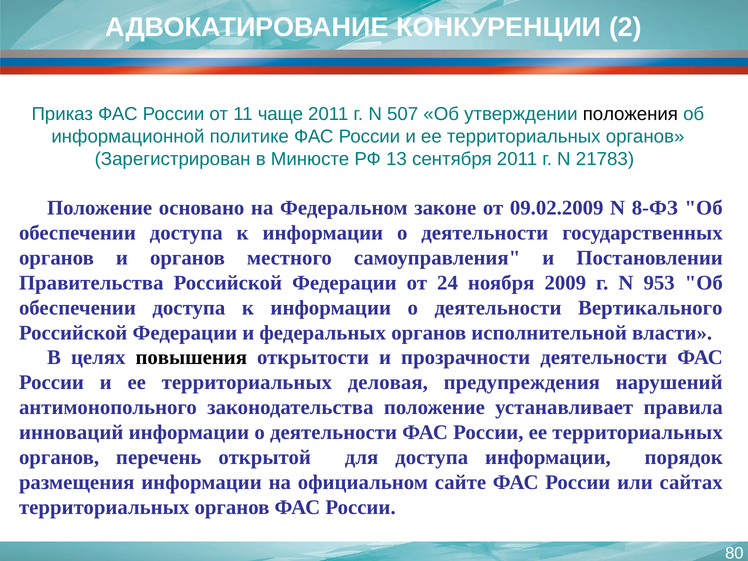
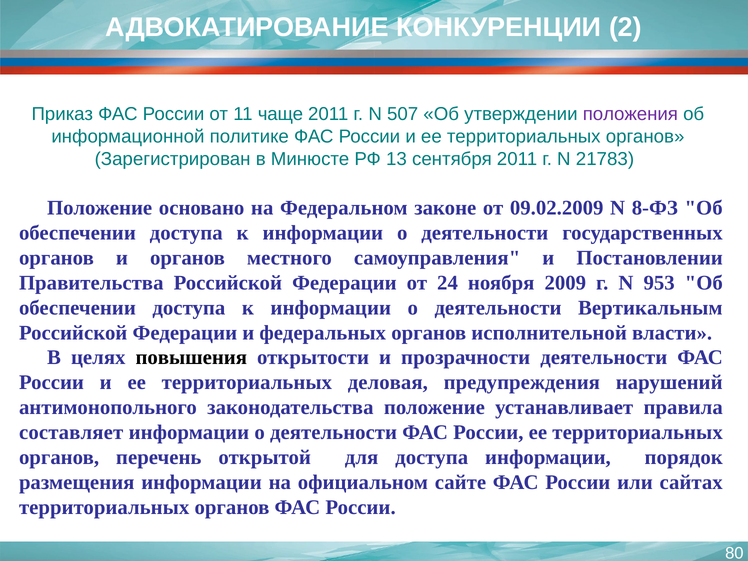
положения colour: black -> purple
Вертикального: Вертикального -> Вертикальным
инноваций: инноваций -> составляет
